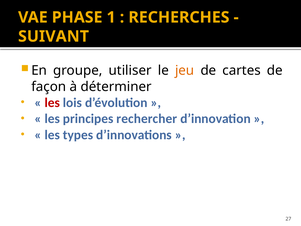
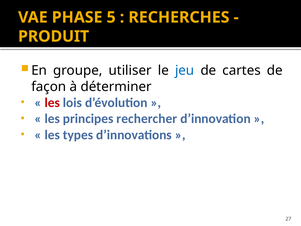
1: 1 -> 5
SUIVANT: SUIVANT -> PRODUIT
jeu colour: orange -> blue
